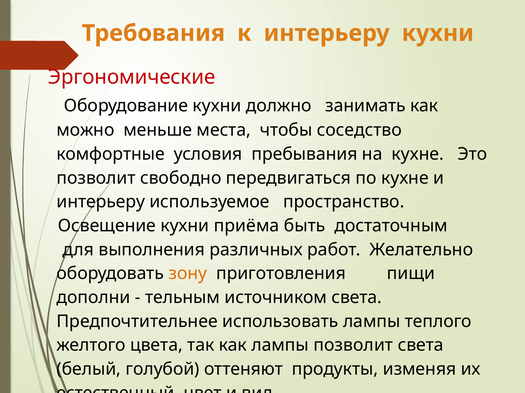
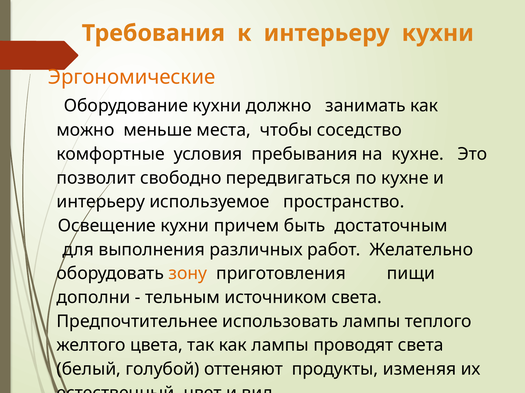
Эргономические colour: red -> orange
приёма: приёма -> причем
лампы позволит: позволит -> проводят
